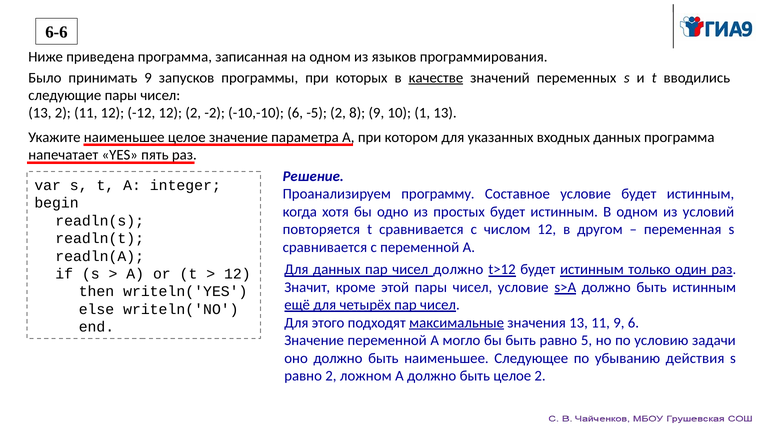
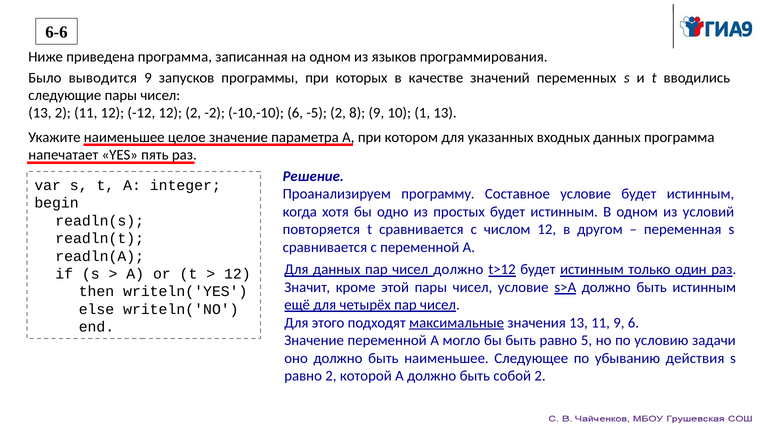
принимать: принимать -> выводится
качестве underline: present -> none
ложном: ложном -> которой
быть целое: целое -> собой
